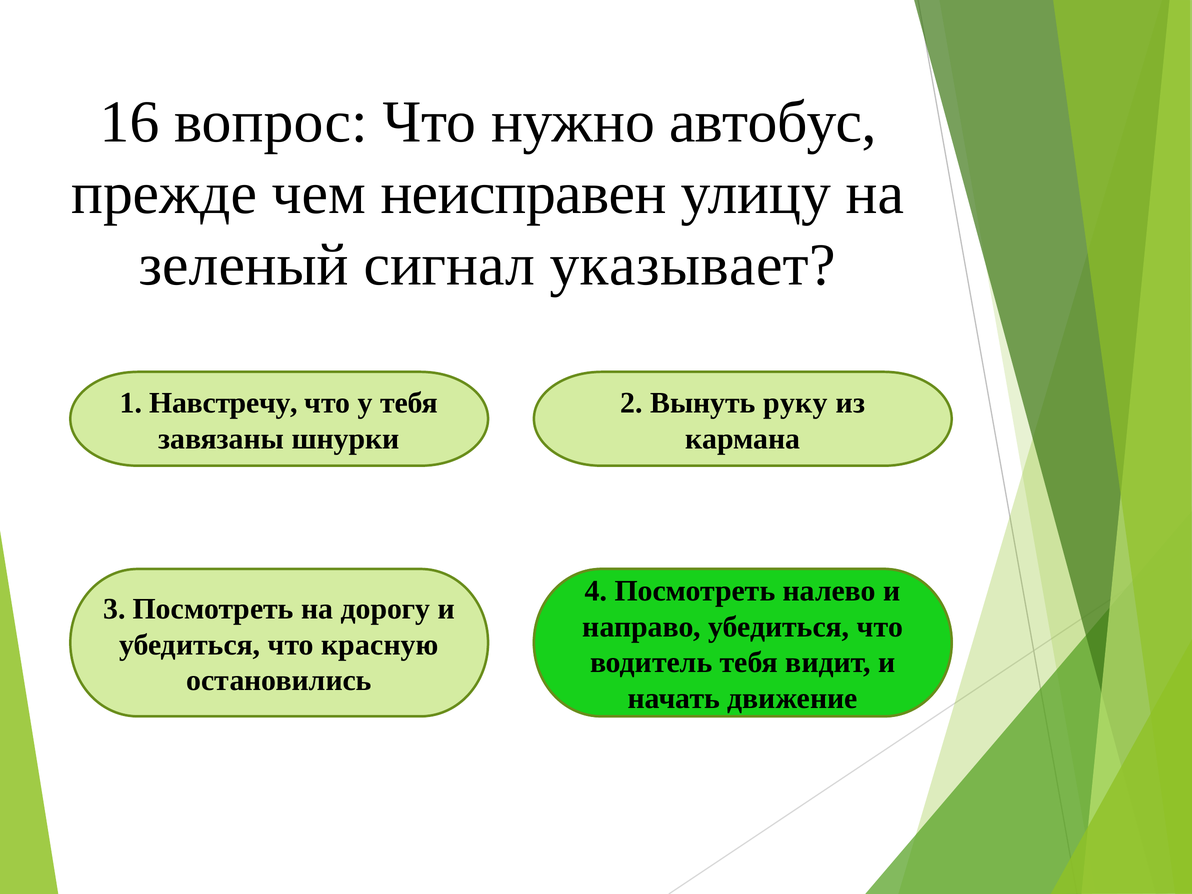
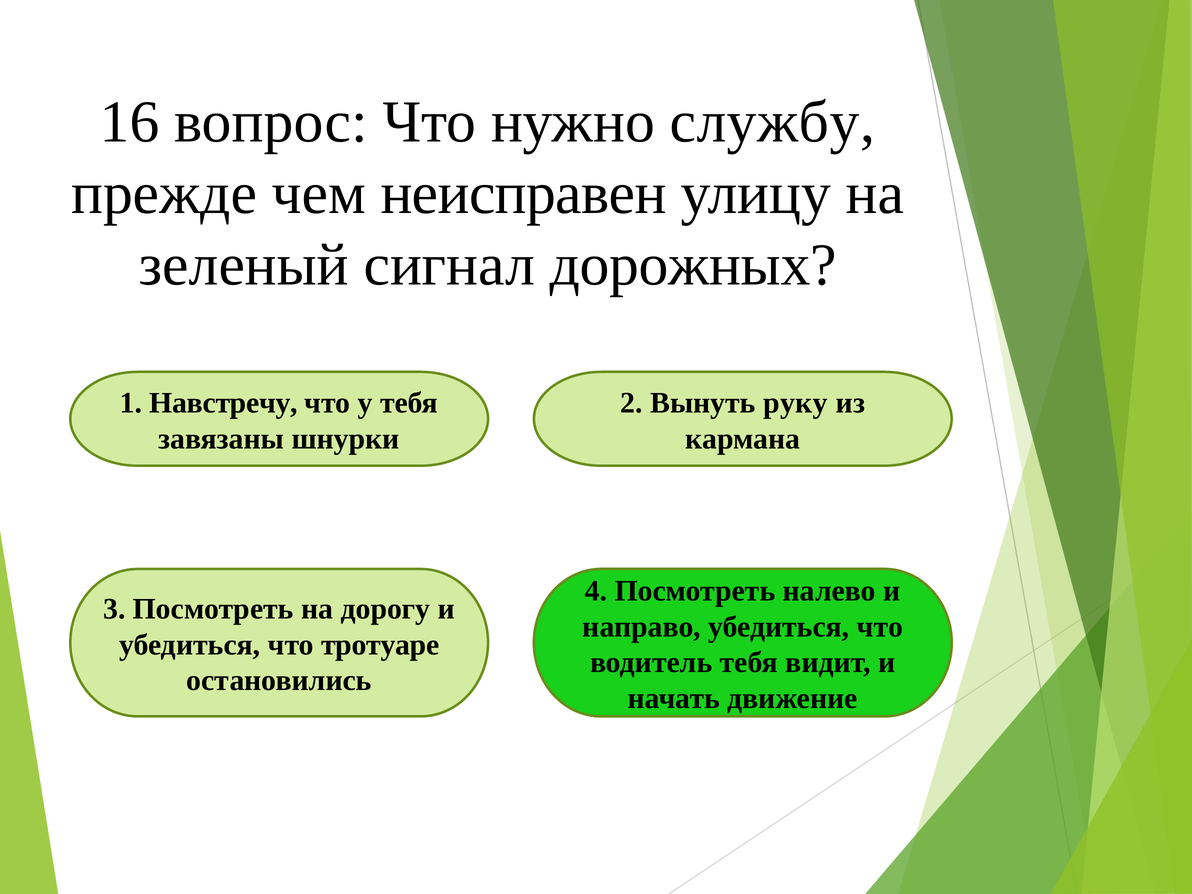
автобус: автобус -> службу
указывает: указывает -> дорожных
красную: красную -> тротуаре
